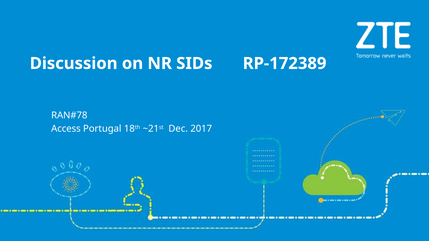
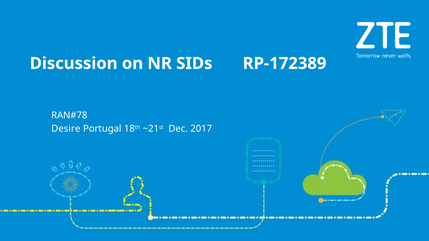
Access: Access -> Desire
